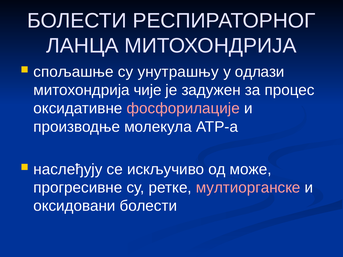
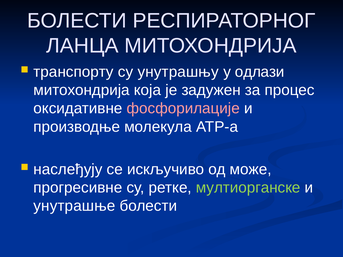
спољашње: спољашње -> транспорту
чије: чије -> која
мултиорганске colour: pink -> light green
оксидовани: оксидовани -> унутрашње
